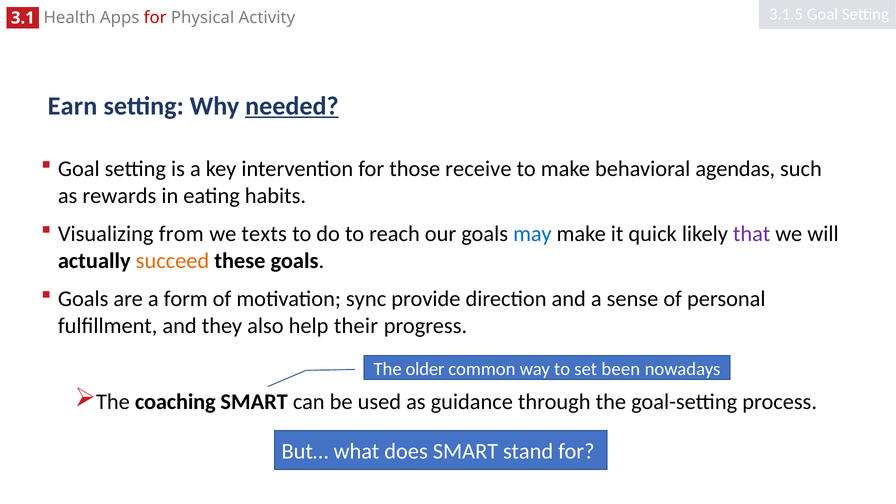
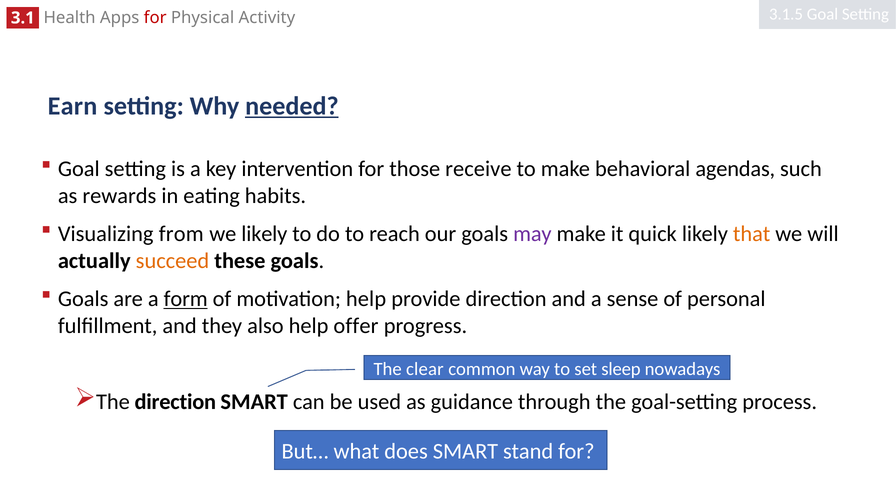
we texts: texts -> likely
may colour: blue -> purple
that colour: purple -> orange
form underline: none -> present
motivation sync: sync -> help
their: their -> offer
older: older -> clear
been: been -> sleep
The coaching: coaching -> direction
